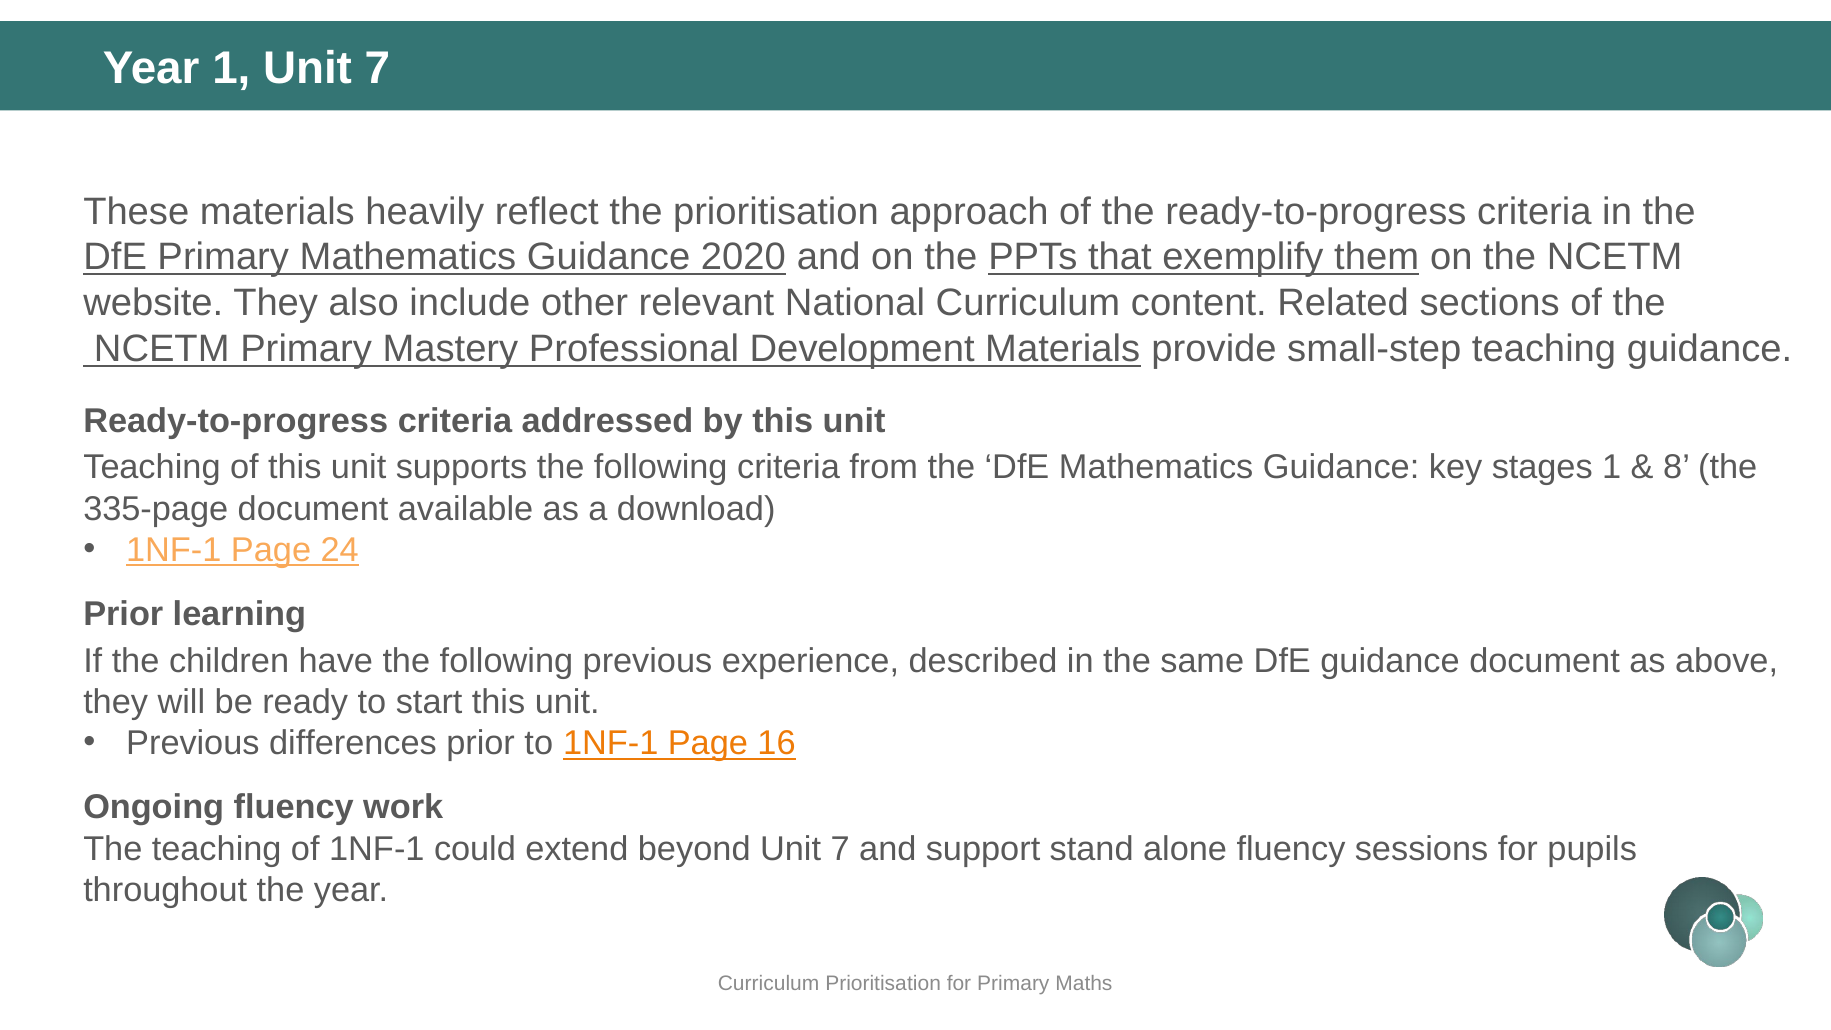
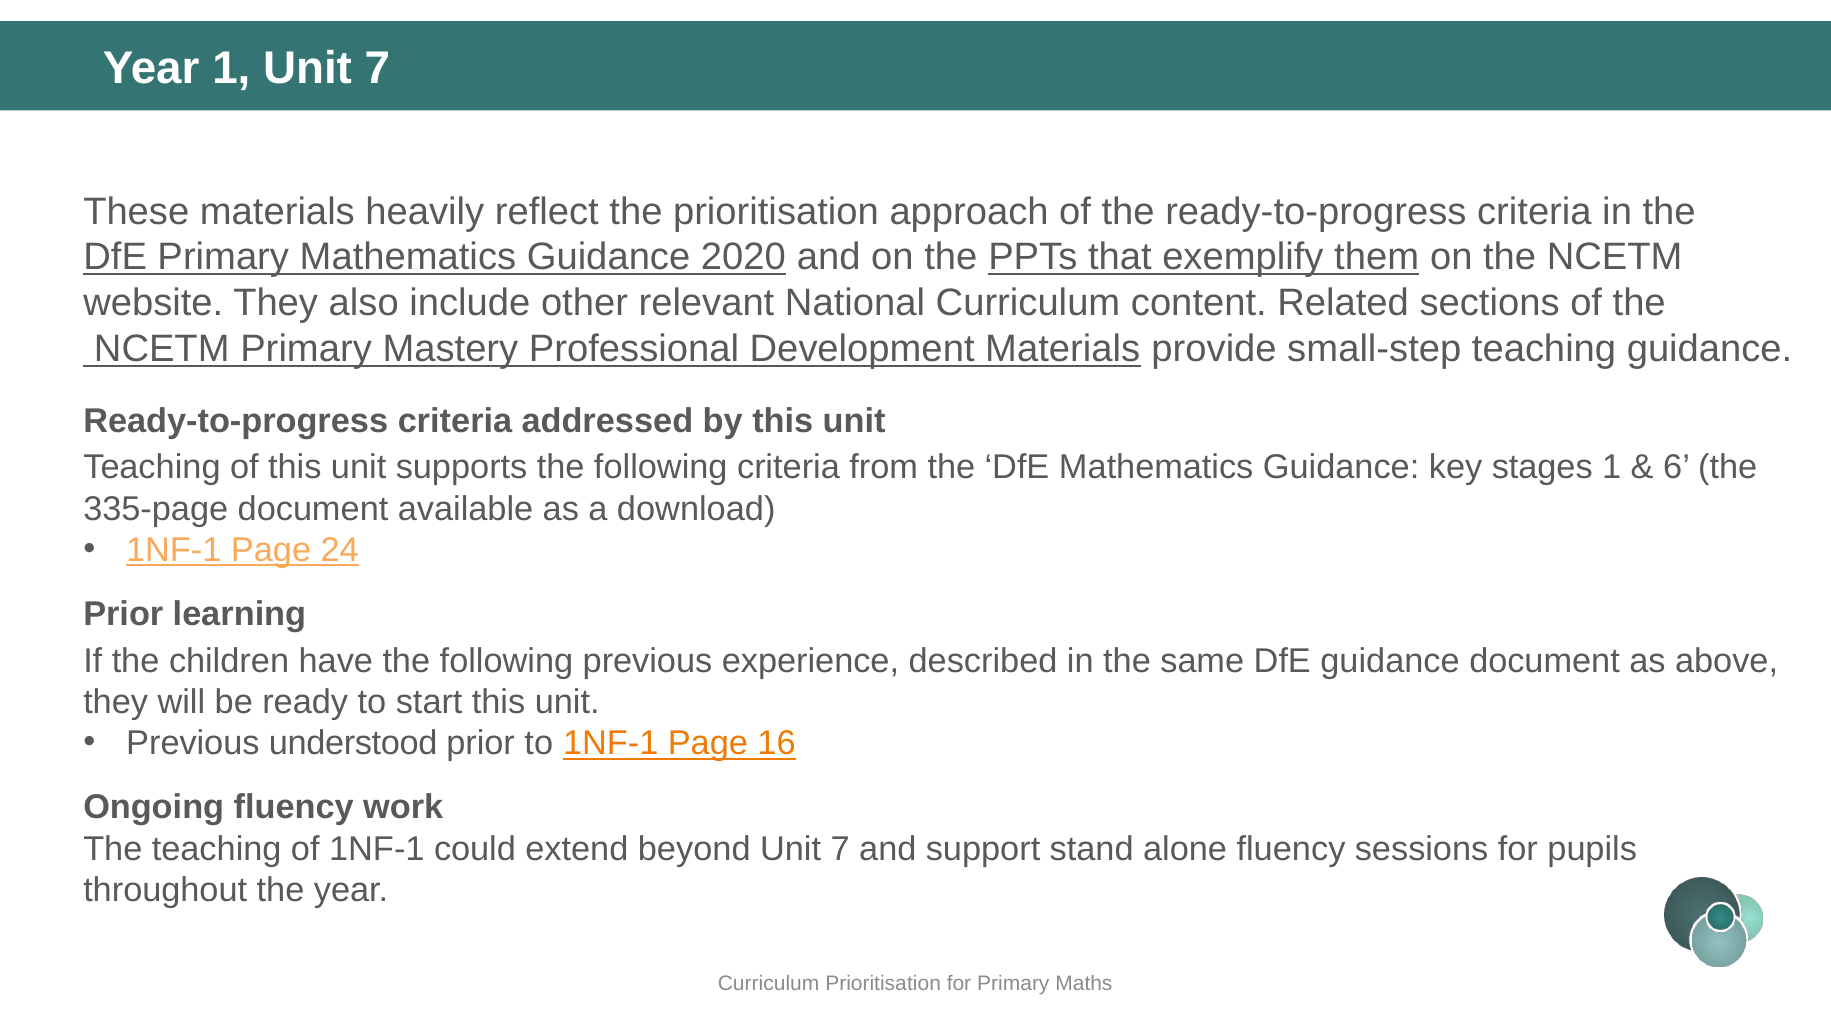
8: 8 -> 6
differences: differences -> understood
